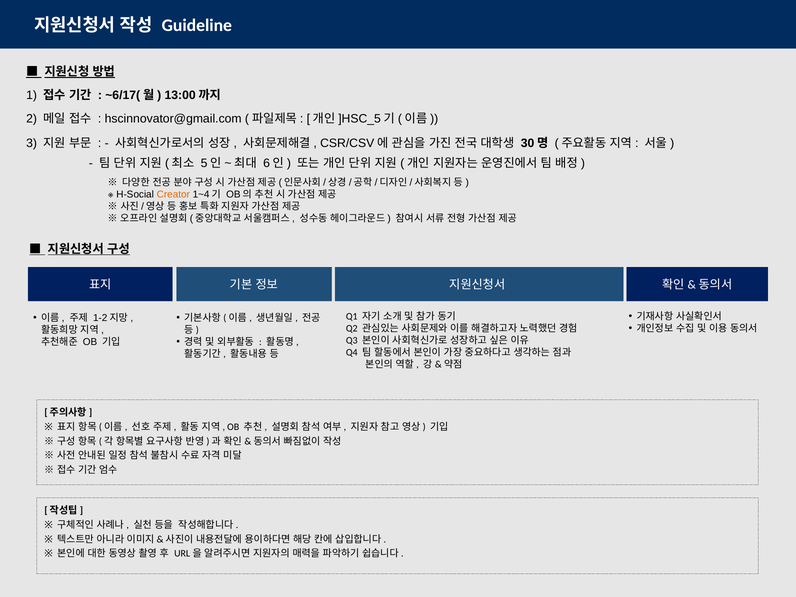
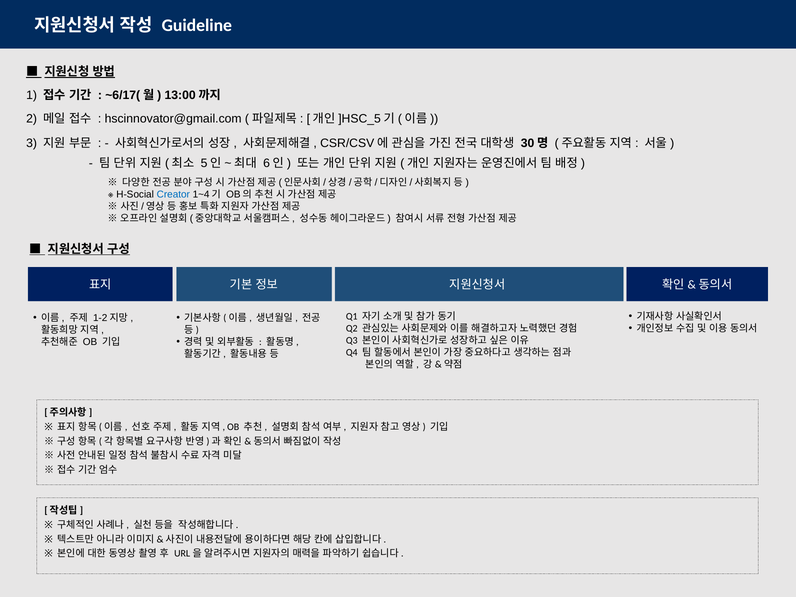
Creator colour: orange -> blue
